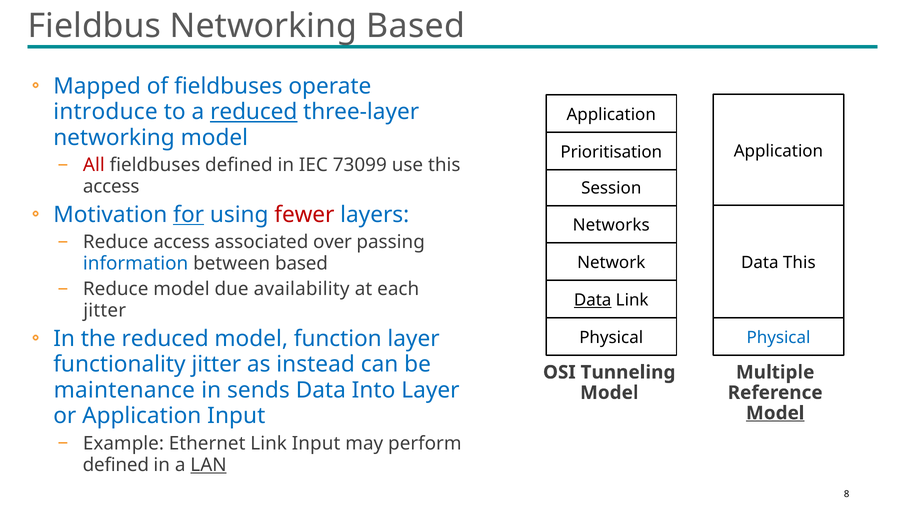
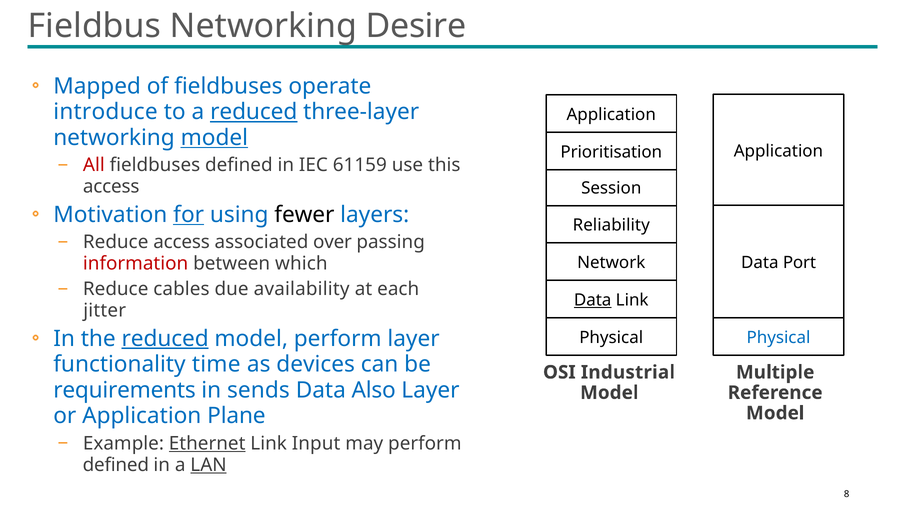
Networking Based: Based -> Desire
model at (214, 138) underline: none -> present
73099: 73099 -> 61159
fewer colour: red -> black
Networks: Networks -> Reliability
Data This: This -> Port
information colour: blue -> red
between based: based -> which
Reduce model: model -> cables
reduced at (165, 339) underline: none -> present
model function: function -> perform
functionality jitter: jitter -> time
instead: instead -> devices
Tunneling: Tunneling -> Industrial
maintenance: maintenance -> requirements
Into: Into -> Also
Application Input: Input -> Plane
Model at (775, 413) underline: present -> none
Ethernet underline: none -> present
